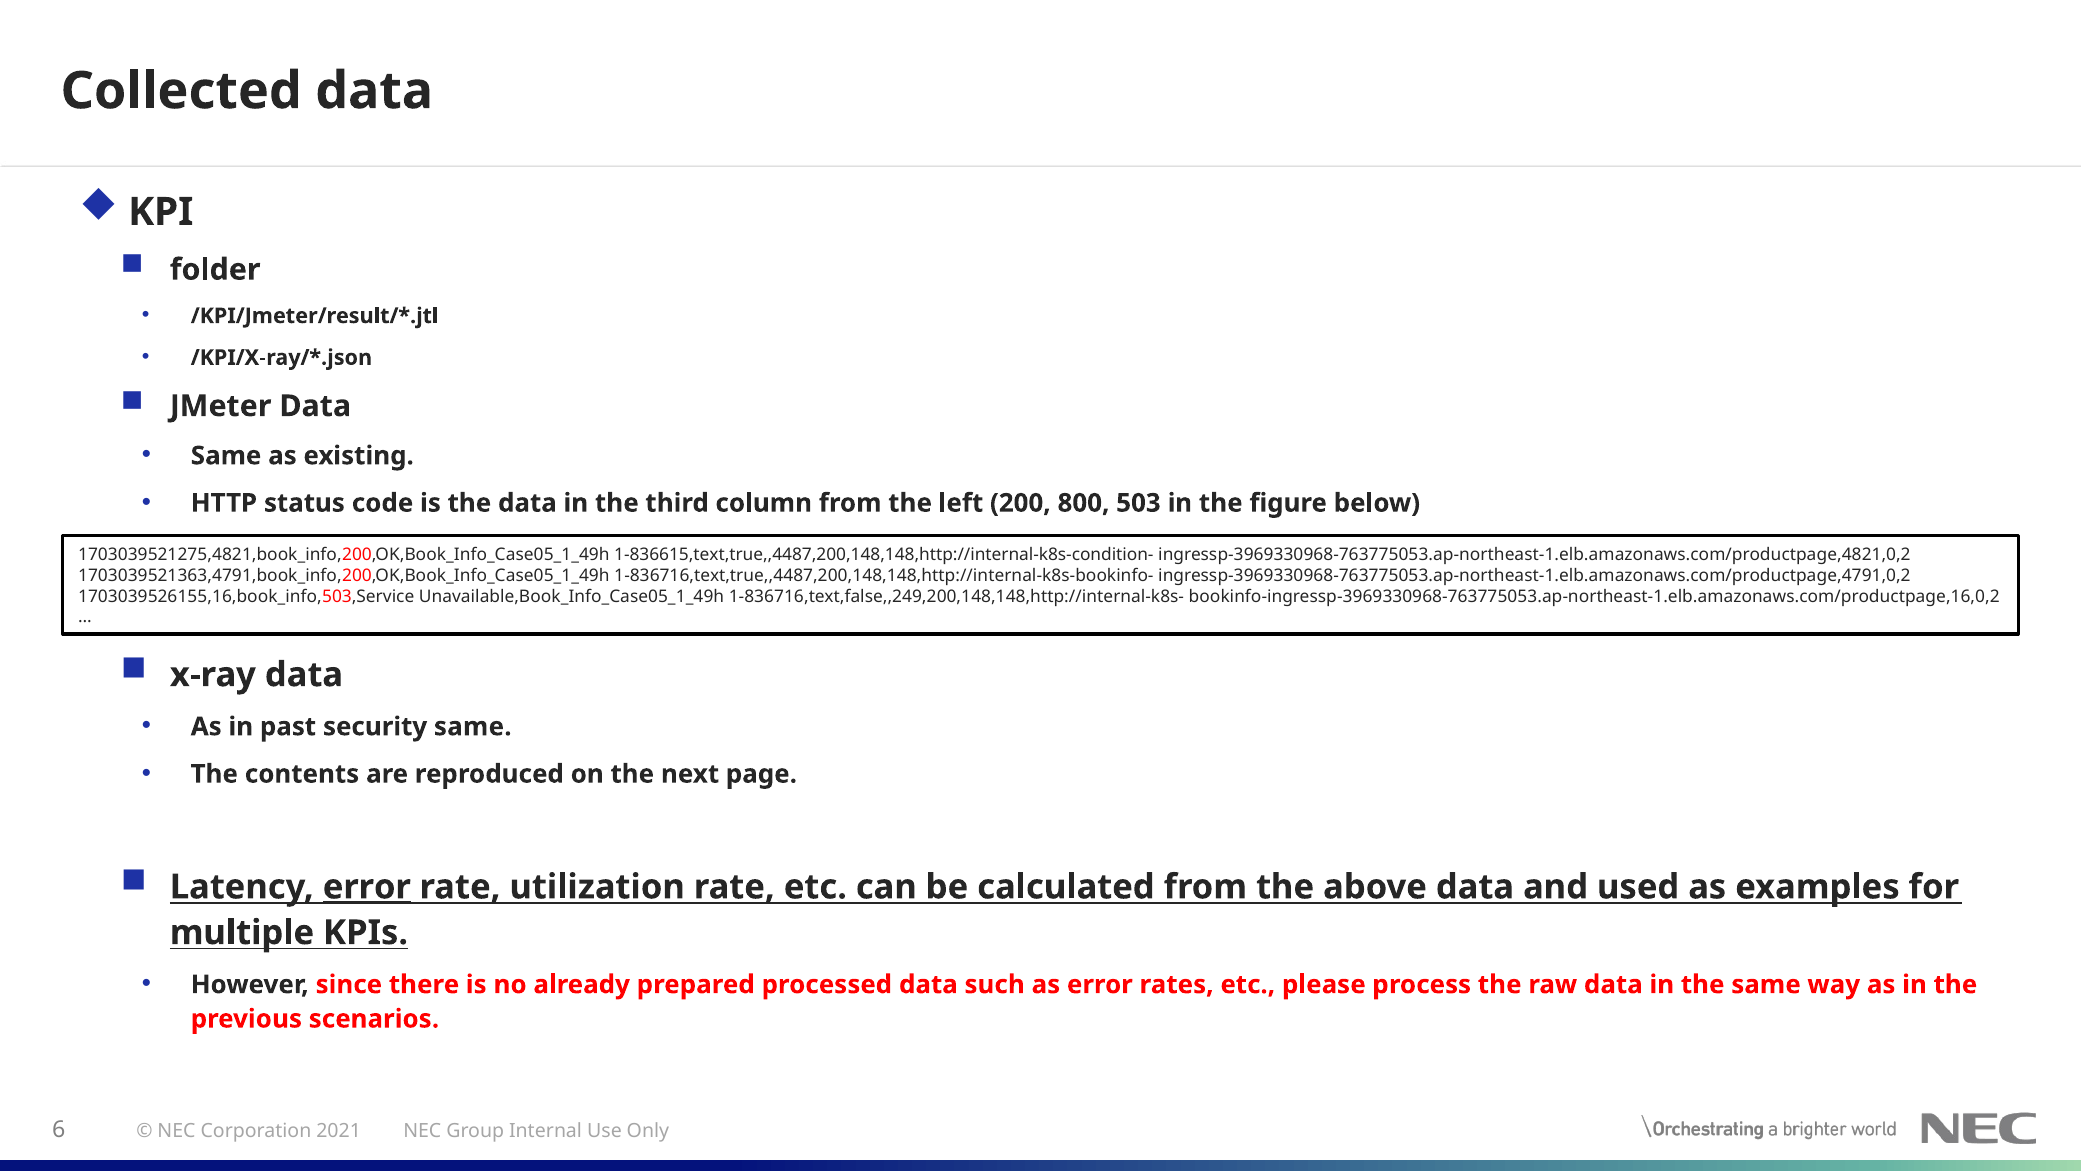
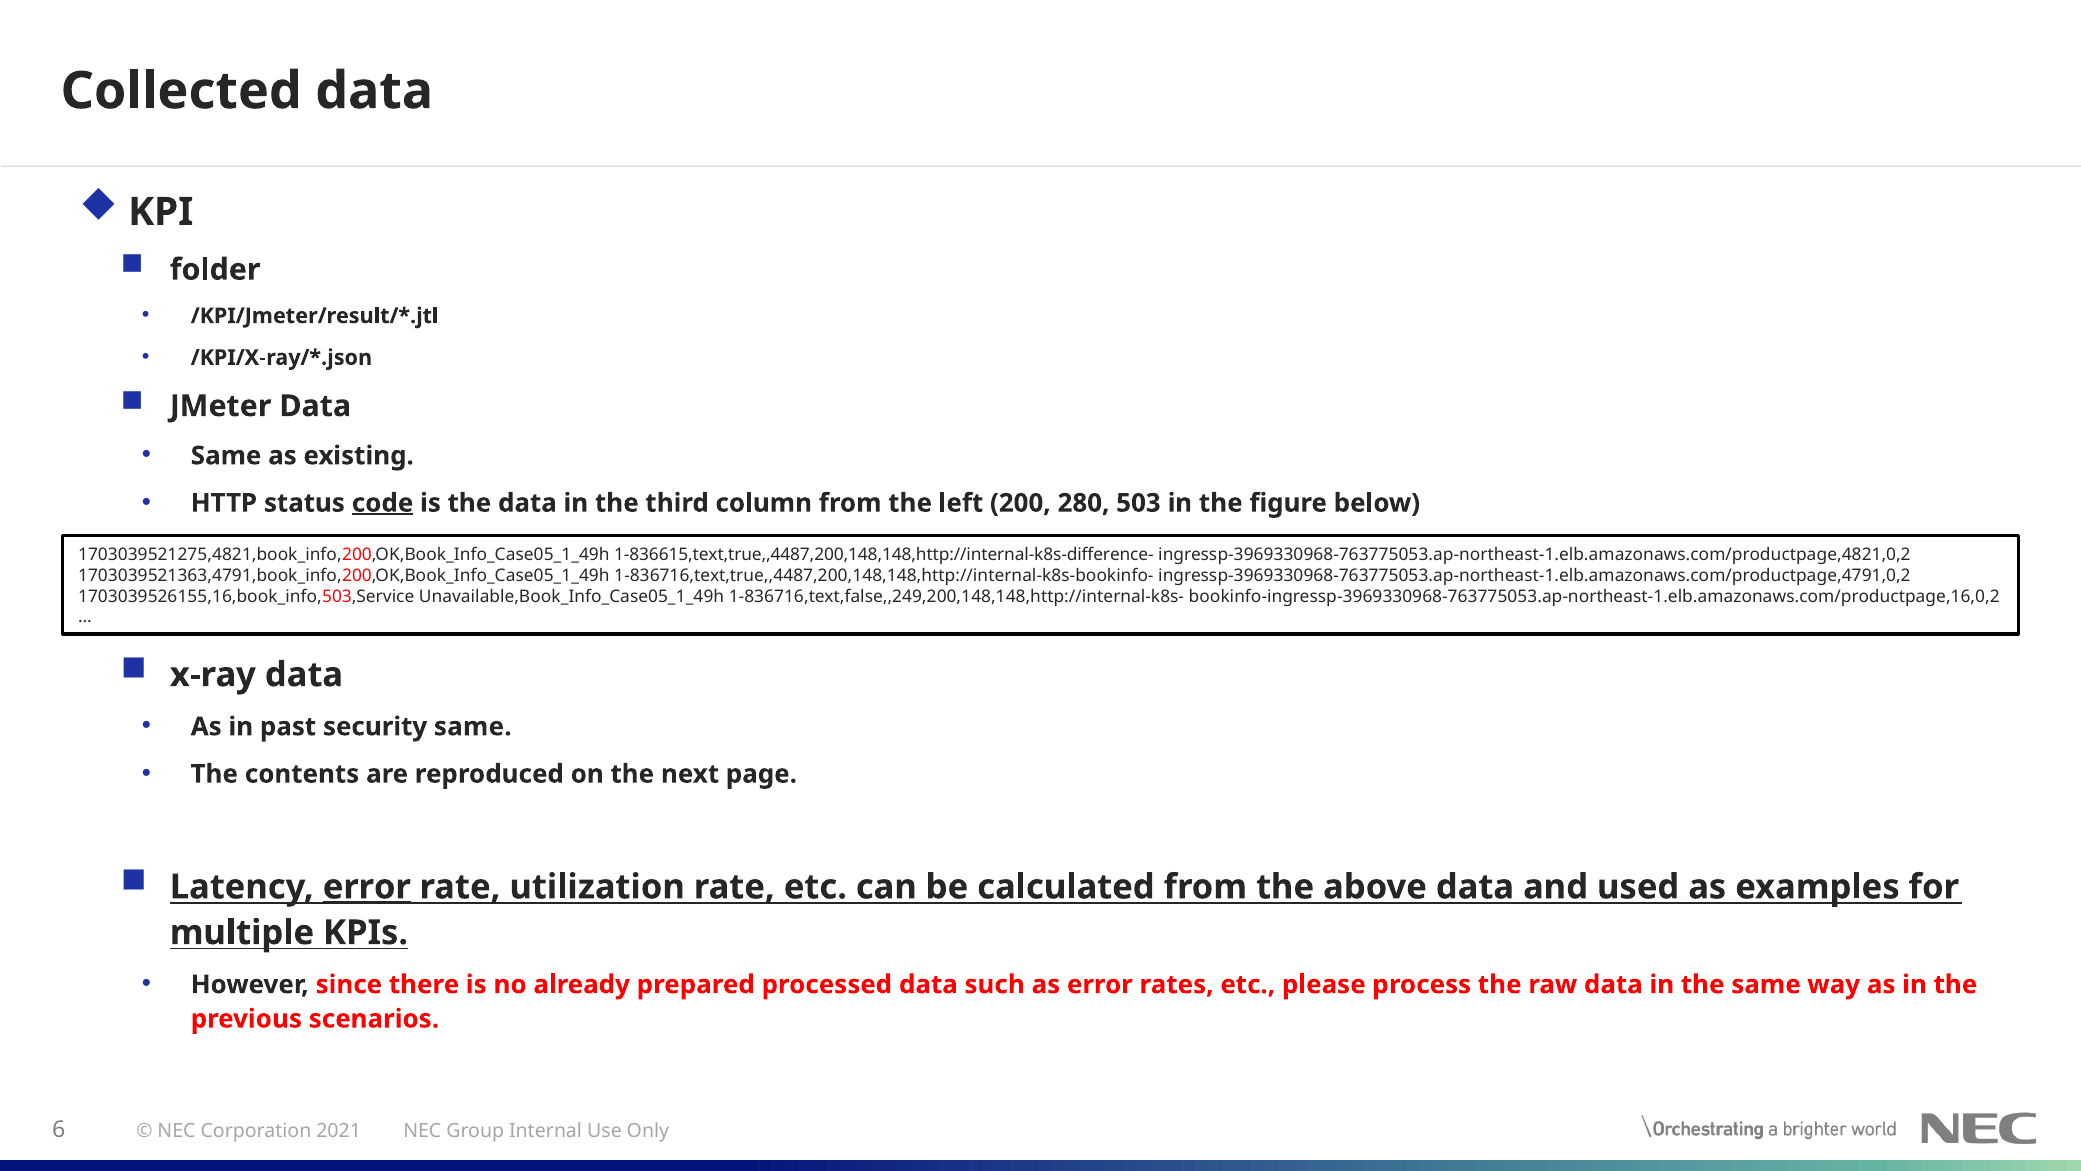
code underline: none -> present
800: 800 -> 280
1-836615,text,true,,4487,200,148,148,http://internal-k8s-condition-: 1-836615,text,true,,4487,200,148,148,http://internal-k8s-condition- -> 1-836615,text,true,,4487,200,148,148,http://internal-k8s-difference-
